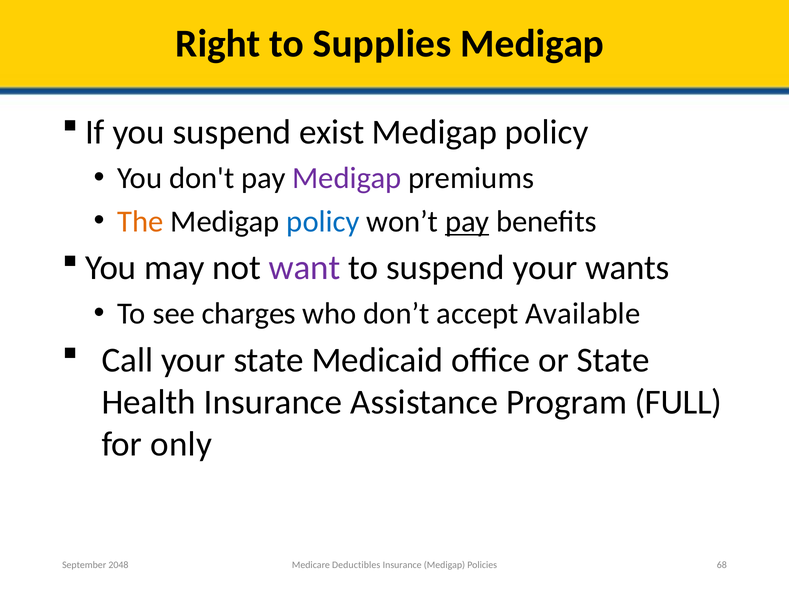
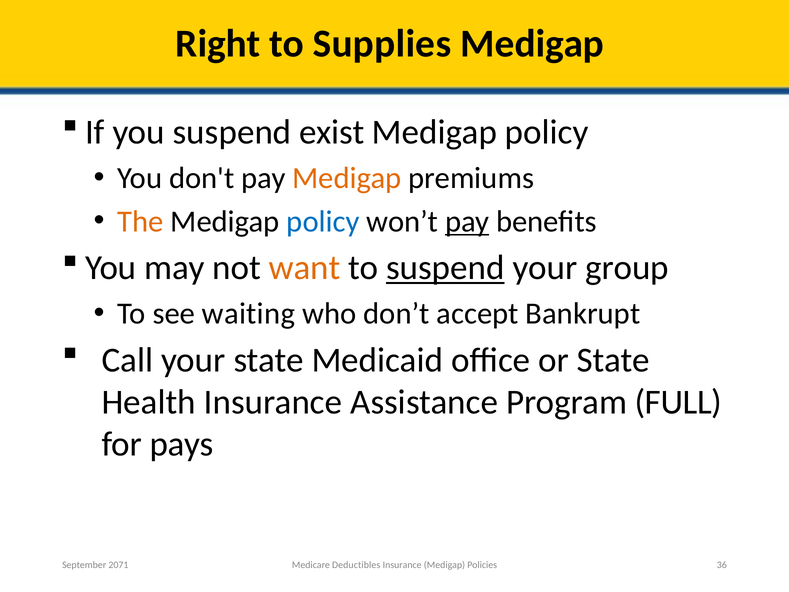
Medigap at (347, 178) colour: purple -> orange
want colour: purple -> orange
suspend at (445, 268) underline: none -> present
wants: wants -> group
charges: charges -> waiting
Available: Available -> Bankrupt
only: only -> pays
68: 68 -> 36
2048: 2048 -> 2071
